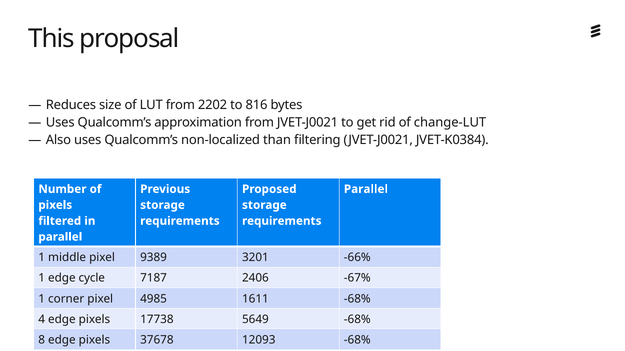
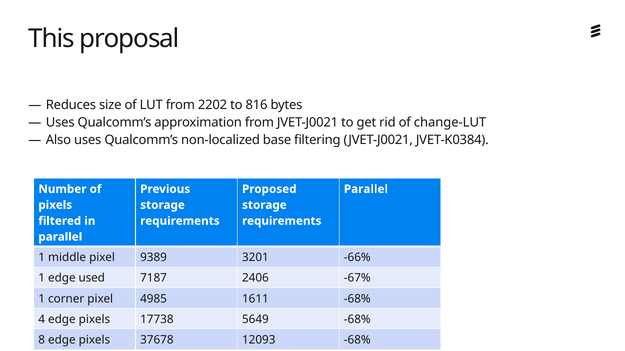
than: than -> base
cycle: cycle -> used
